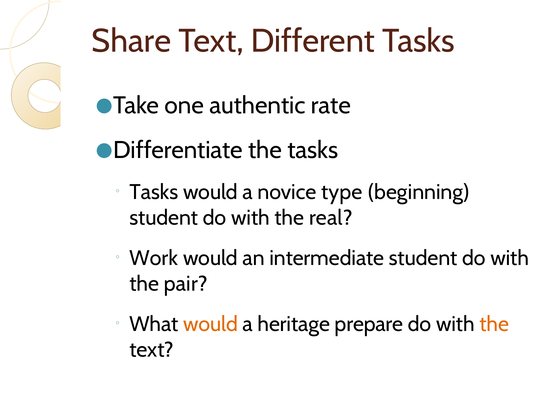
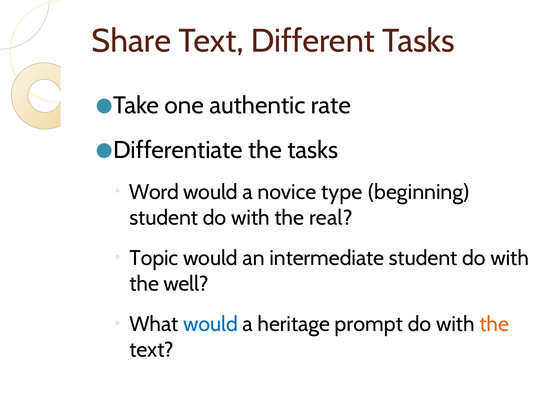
Tasks at (154, 192): Tasks -> Word
Work: Work -> Topic
pair: pair -> well
would at (210, 324) colour: orange -> blue
prepare: prepare -> prompt
